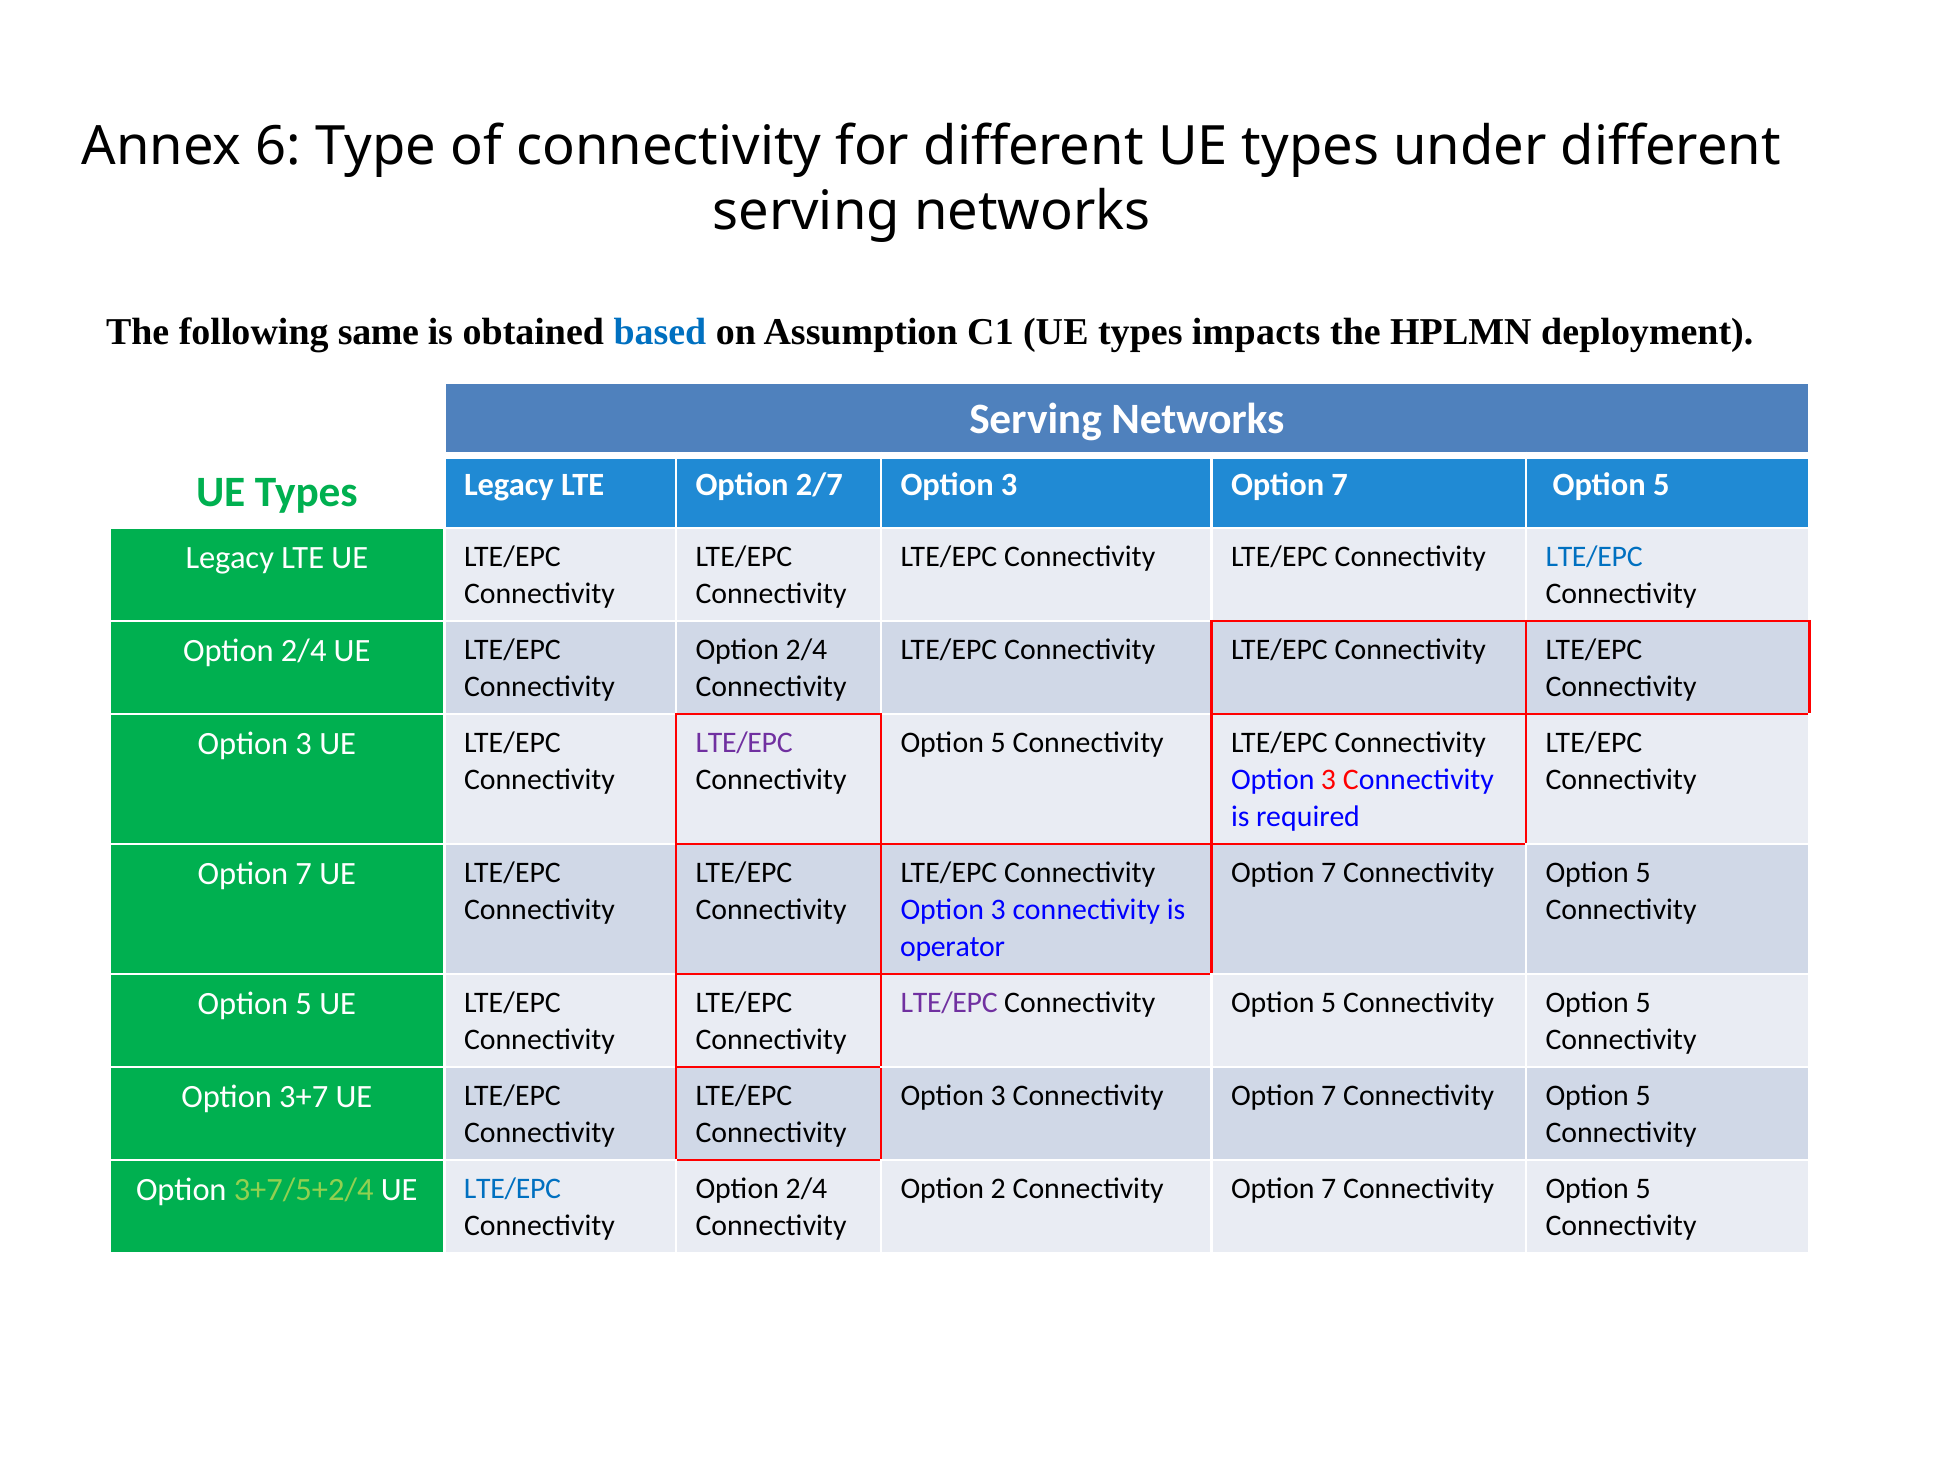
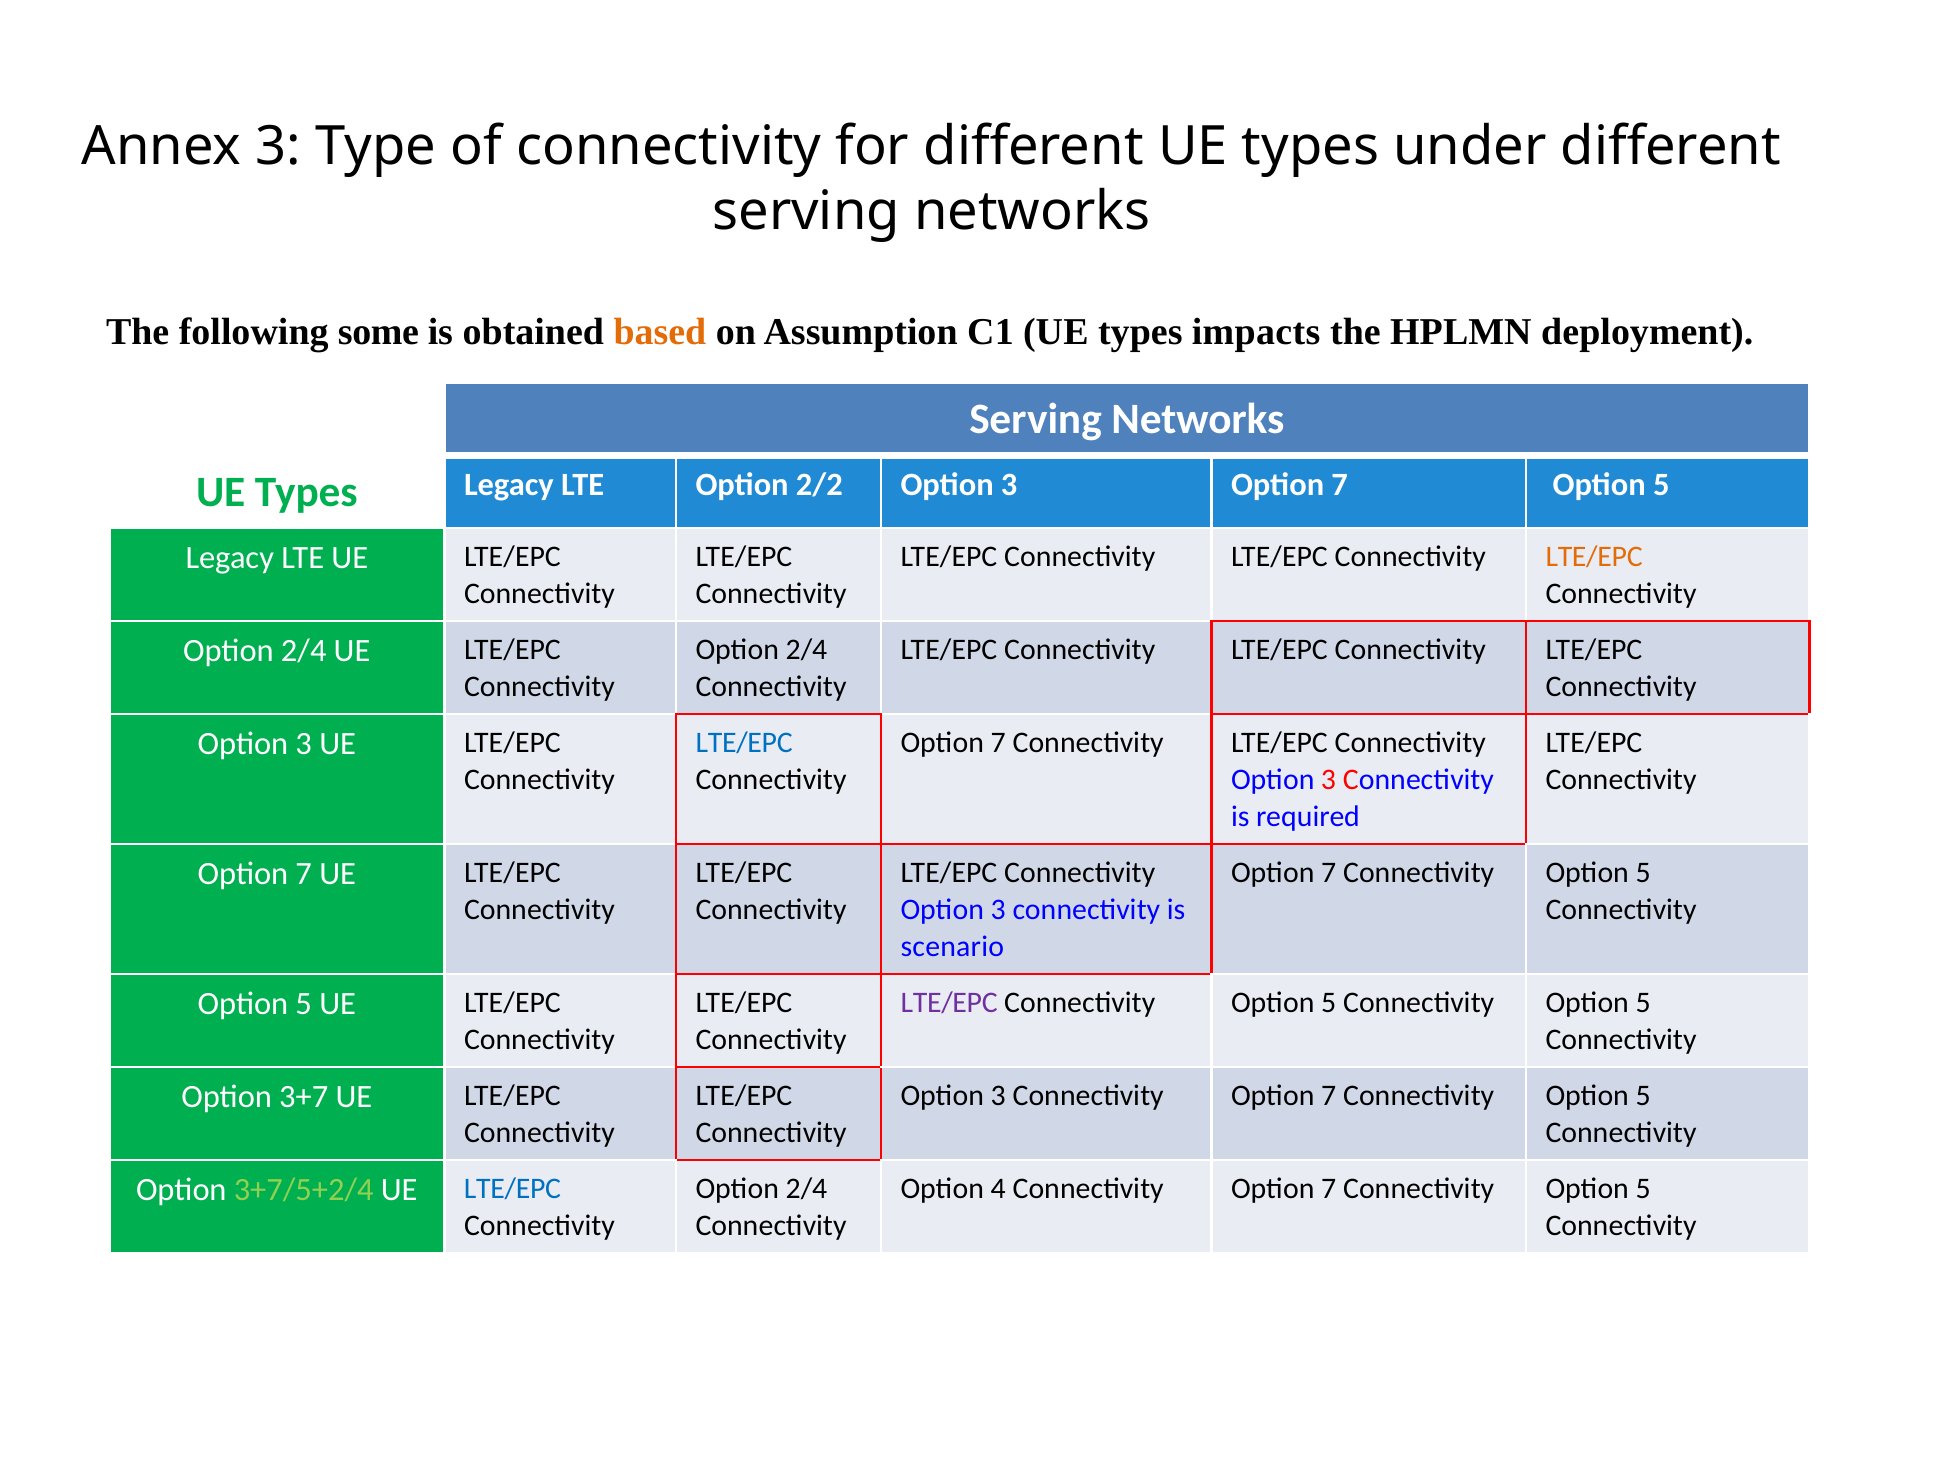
Annex 6: 6 -> 3
same: same -> some
based colour: blue -> orange
2/7: 2/7 -> 2/2
LTE/EPC at (1594, 556) colour: blue -> orange
LTE/EPC at (744, 743) colour: purple -> blue
5 at (998, 743): 5 -> 7
operator: operator -> scenario
2: 2 -> 4
